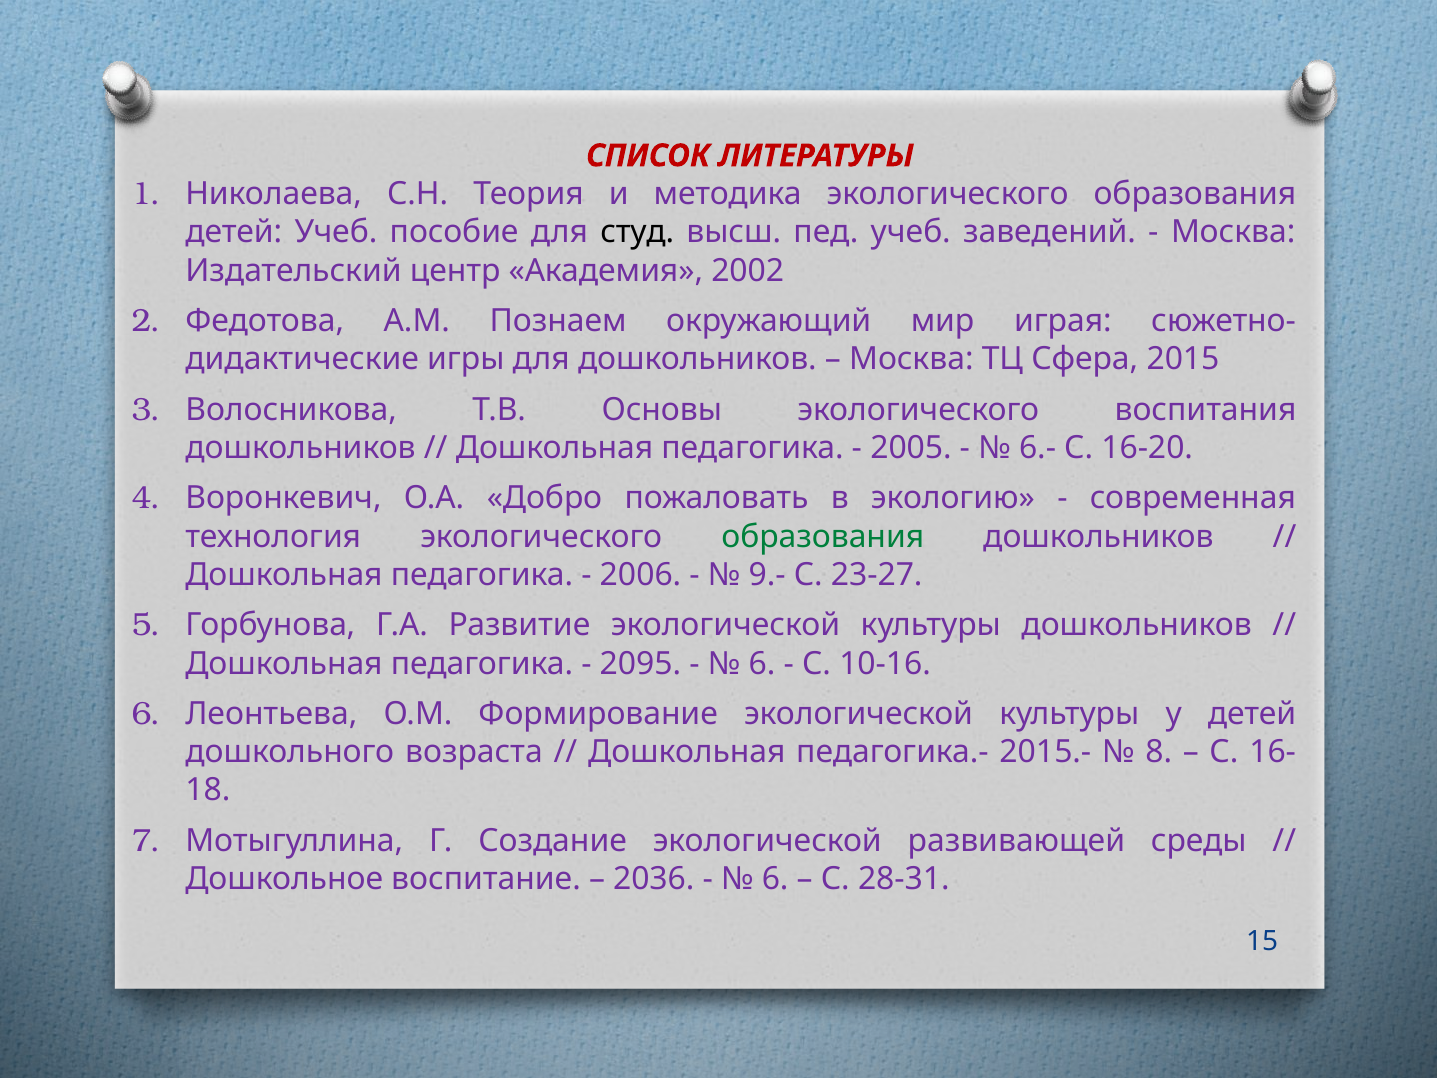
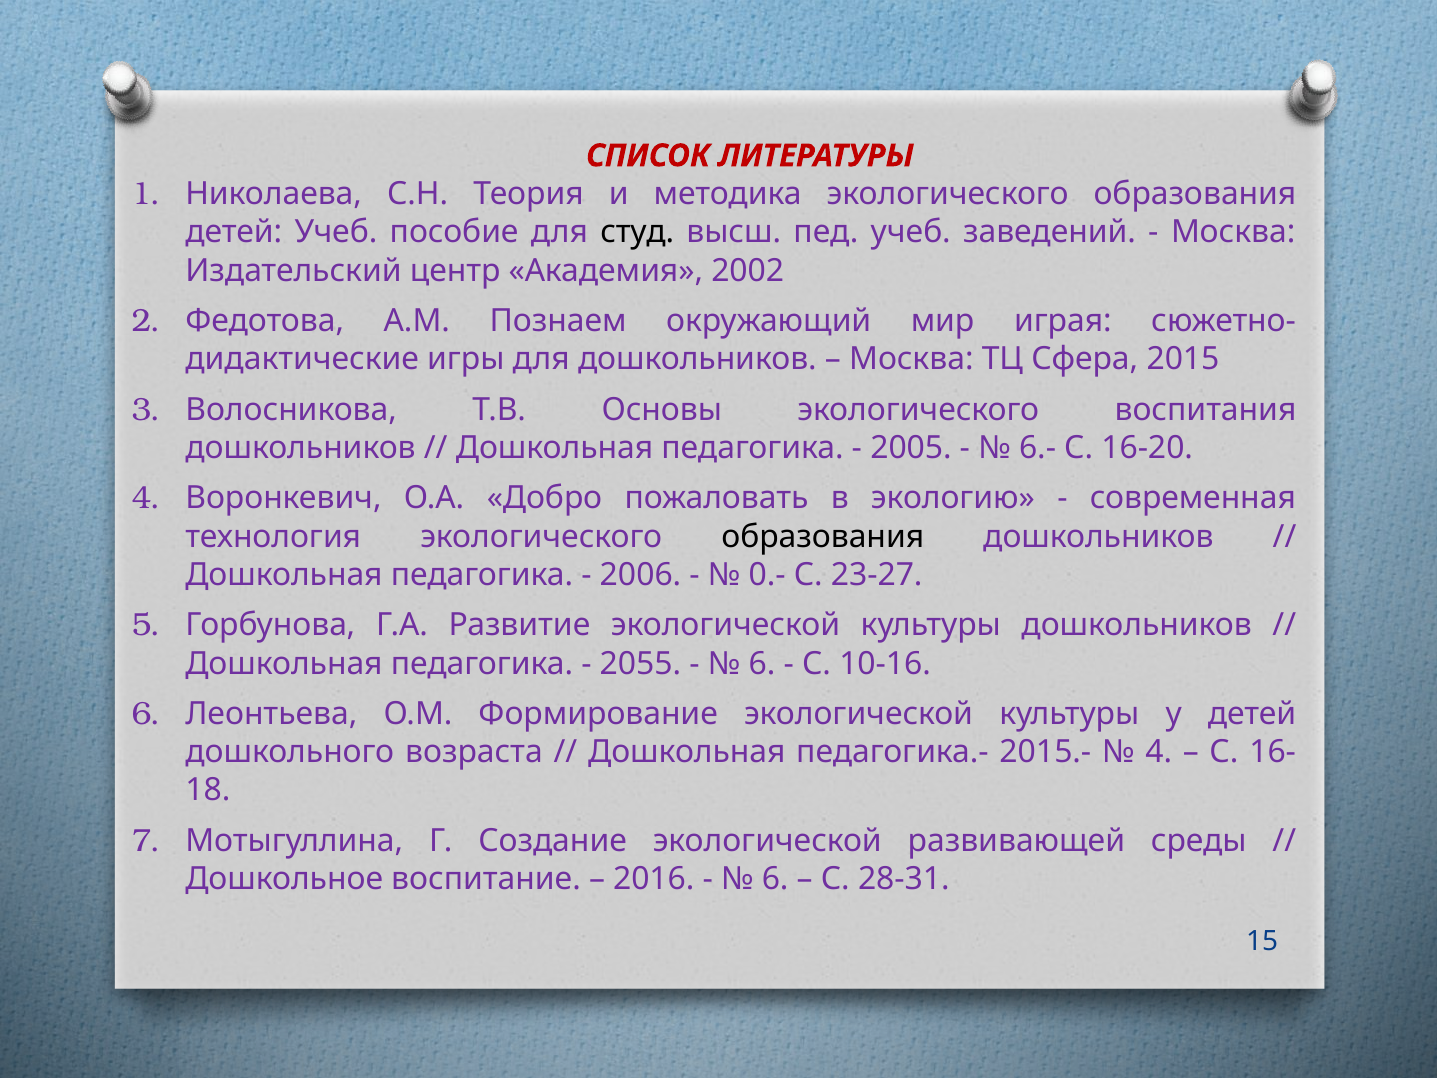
образования at (823, 536) colour: green -> black
9.-: 9.- -> 0.-
2095: 2095 -> 2055
8 at (1159, 752): 8 -> 4
2036: 2036 -> 2016
